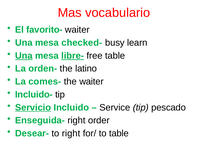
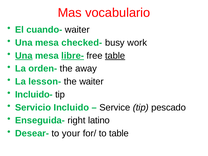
favorito-: favorito- -> cuando-
learn: learn -> work
table at (115, 56) underline: none -> present
latino: latino -> away
comes-: comes- -> lesson-
Servicio underline: present -> none
order: order -> latino
to right: right -> your
